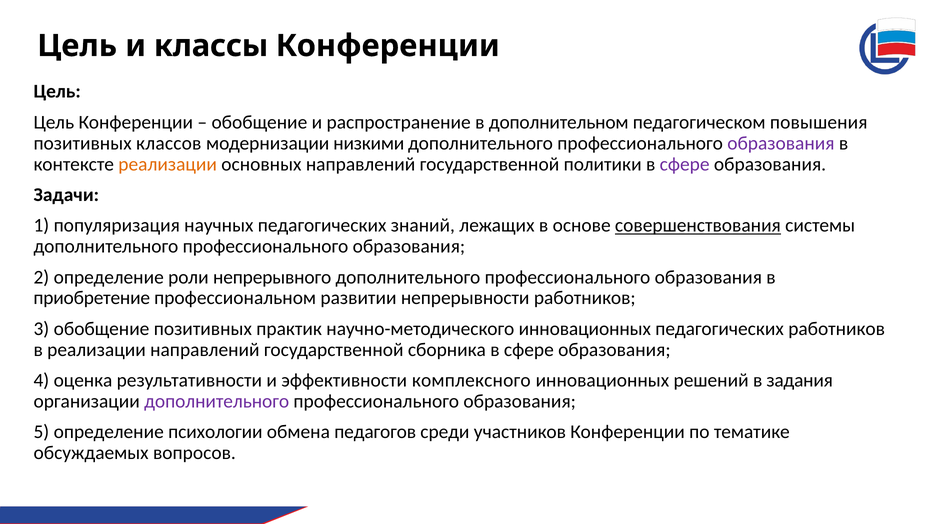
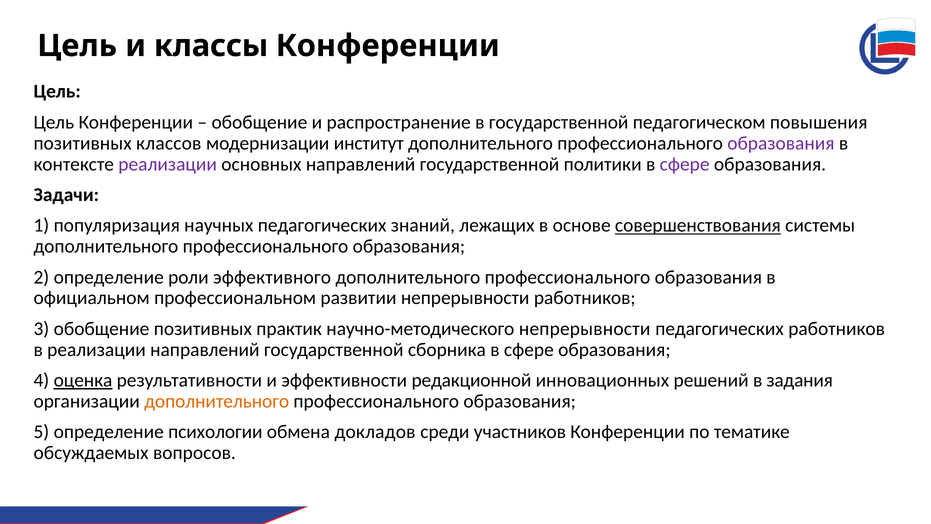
в дополнительном: дополнительном -> государственной
низкими: низкими -> институт
реализации at (168, 164) colour: orange -> purple
непрерывного: непрерывного -> эффективного
приобретение: приобретение -> официальном
научно-методического инновационных: инновационных -> непрерывности
оценка underline: none -> present
комплексного: комплексного -> редакционной
дополнительного at (217, 401) colour: purple -> orange
педагогов: педагогов -> докладов
